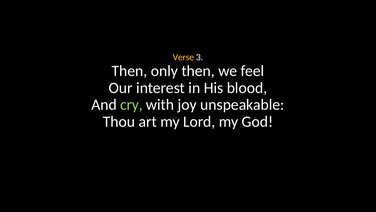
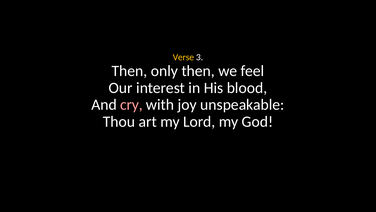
cry colour: light green -> pink
